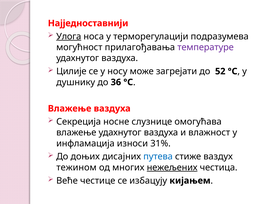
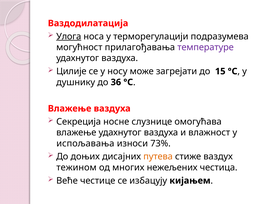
Најједноставнији: Најједноставнији -> Ваздодилатација
52: 52 -> 15
инфламација: инфламација -> испољавања
31%: 31% -> 73%
путева colour: blue -> orange
нежељених underline: present -> none
